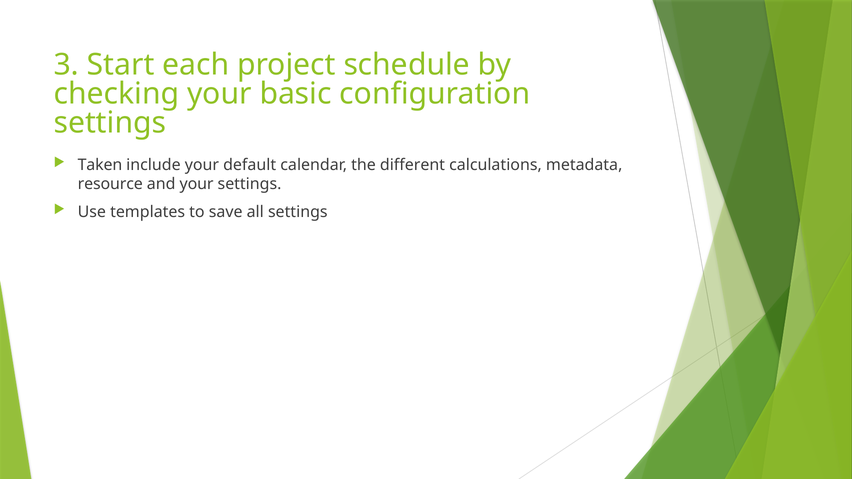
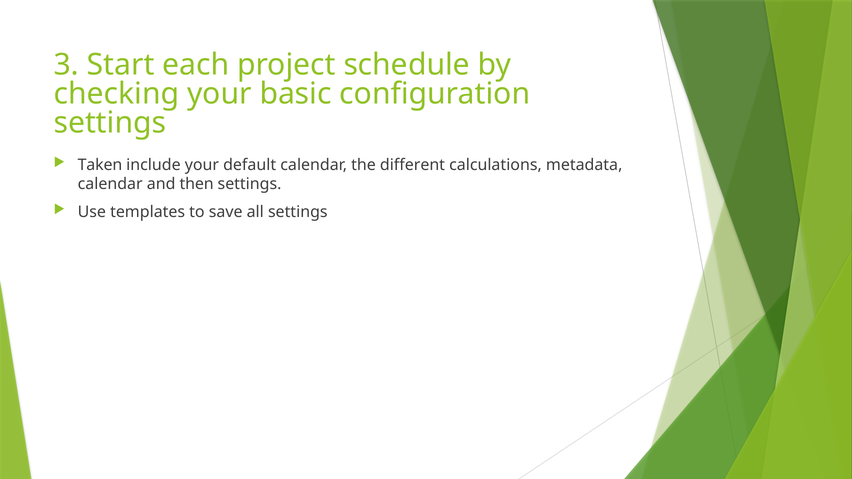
resource at (110, 184): resource -> calendar
and your: your -> then
